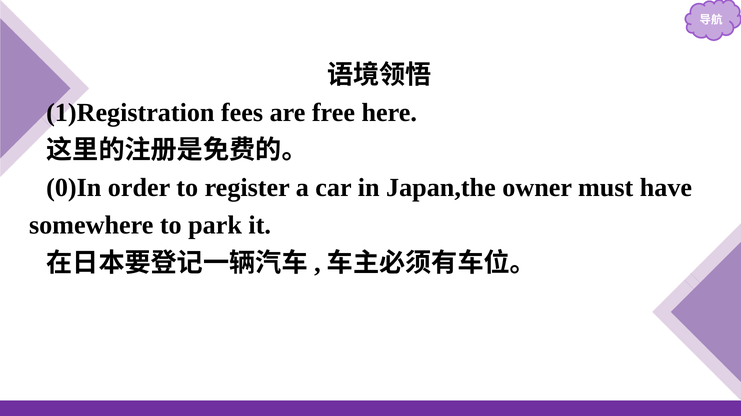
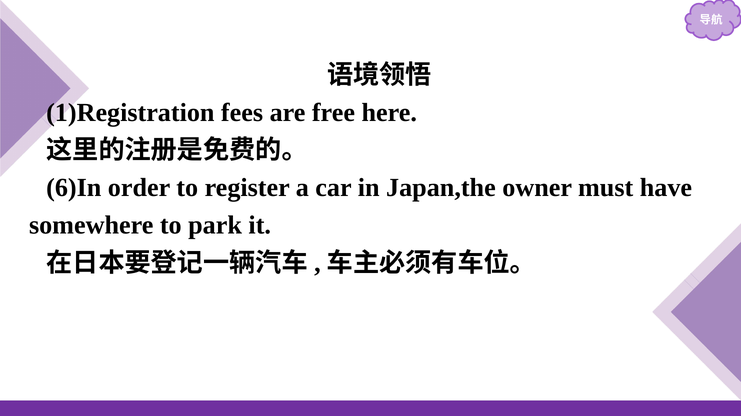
0)In: 0)In -> 6)In
